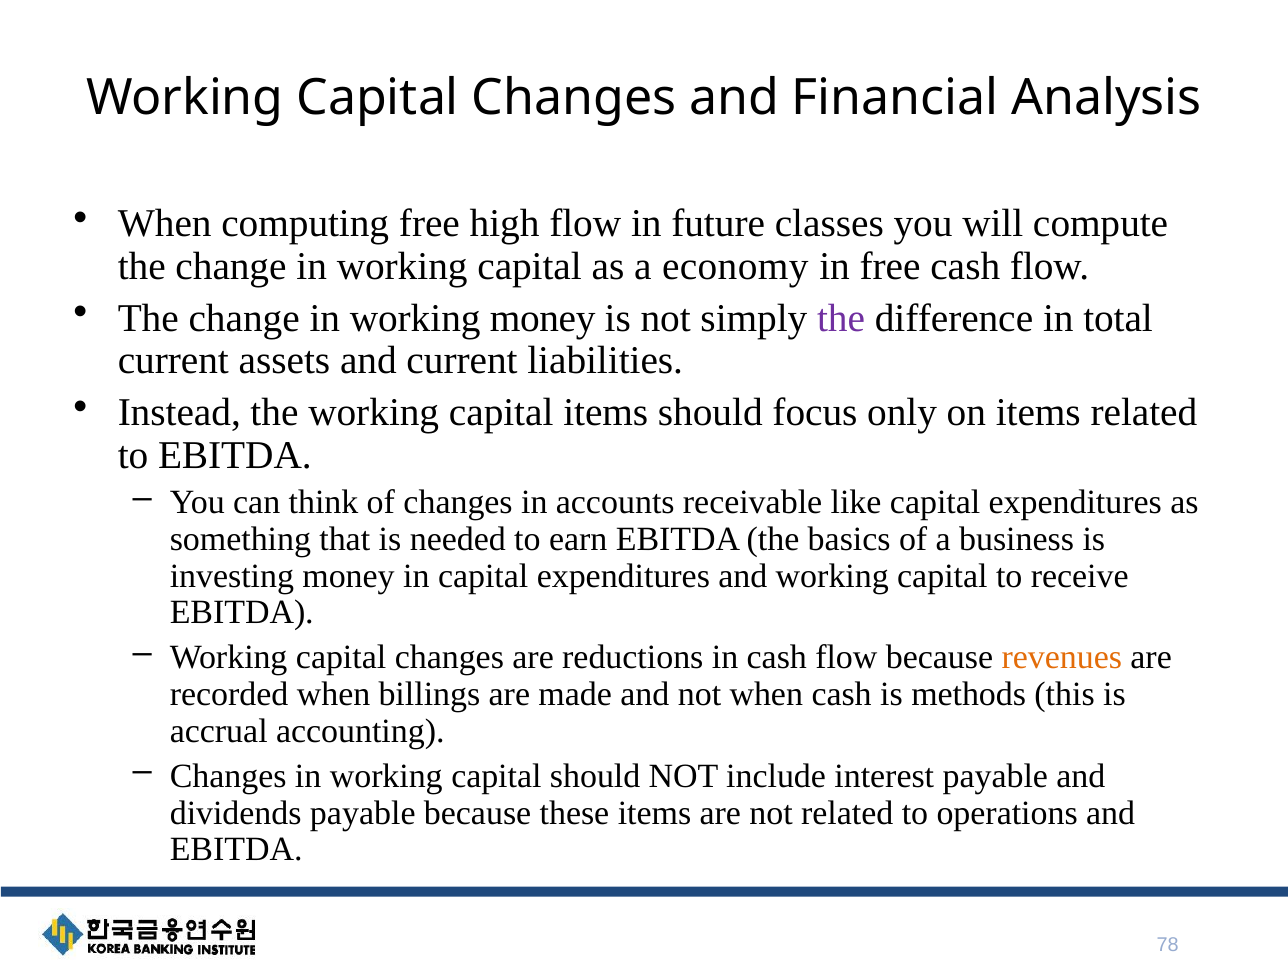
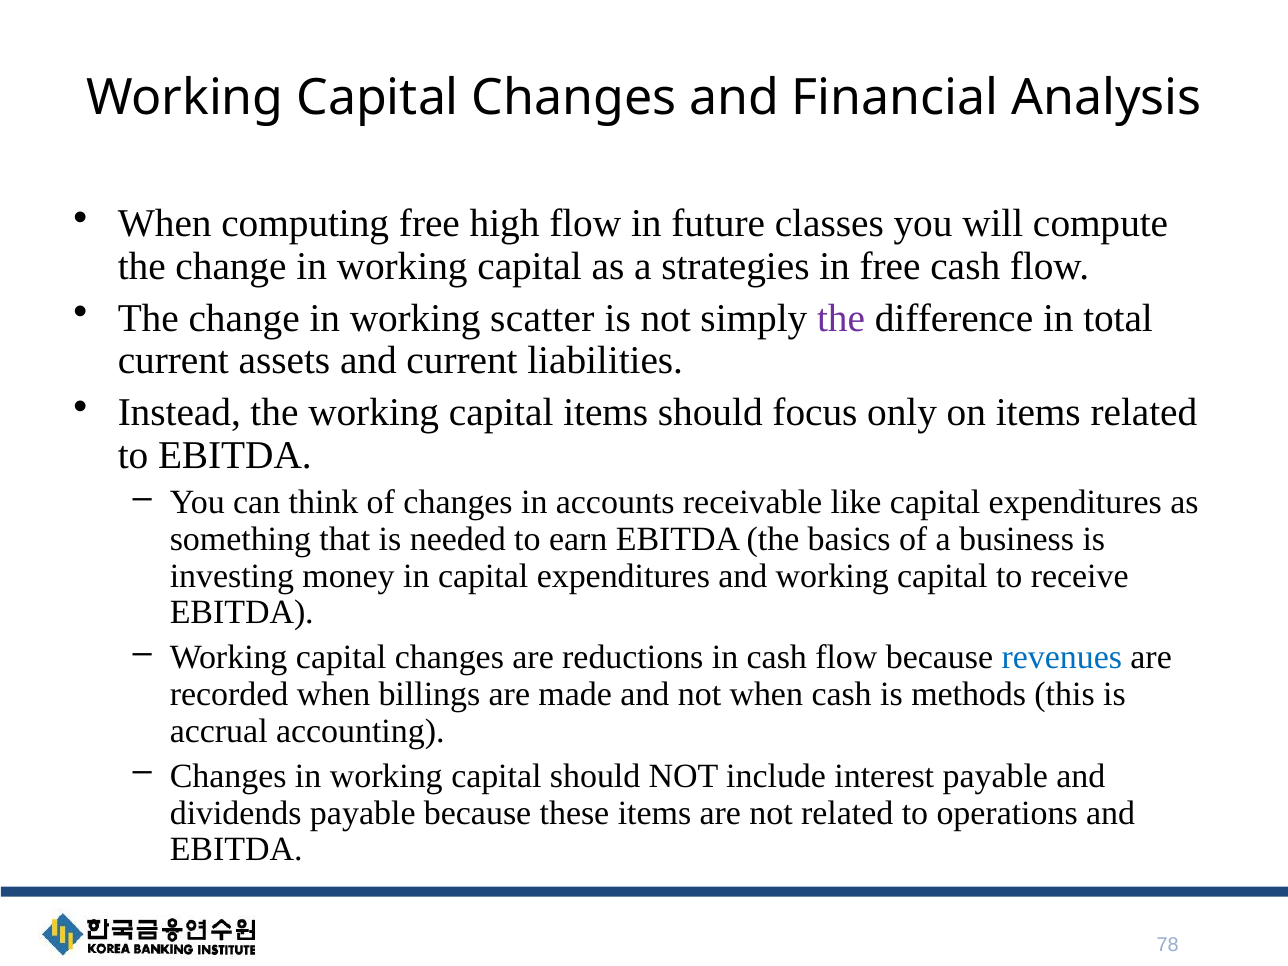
economy: economy -> strategies
working money: money -> scatter
revenues colour: orange -> blue
